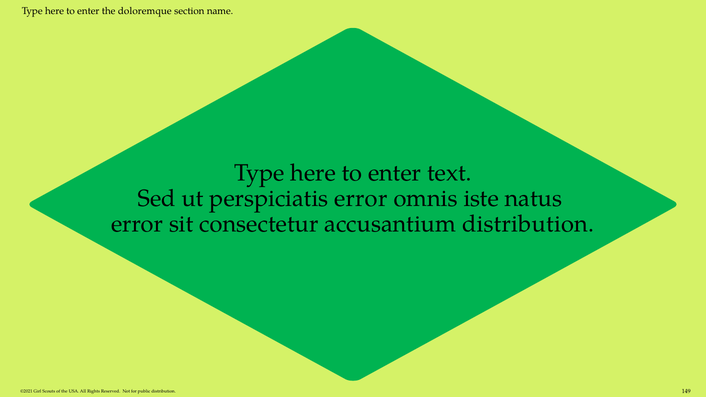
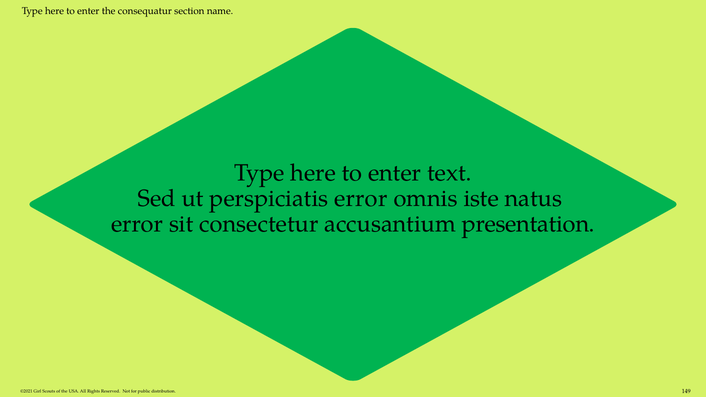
doloremque: doloremque -> consequatur
accusantium distribution: distribution -> presentation
